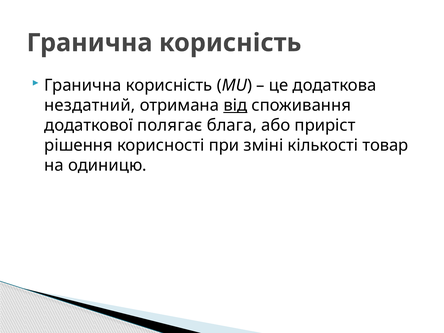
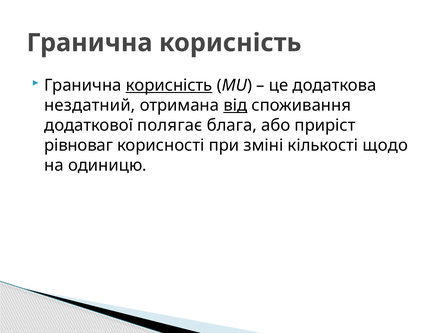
корисність at (169, 85) underline: none -> present
рішення: рішення -> рівноваг
товар: товар -> щодо
